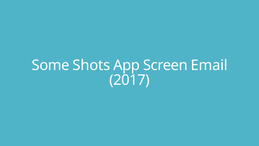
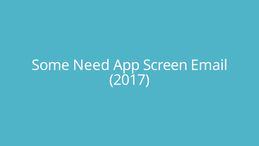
Shots: Shots -> Need
